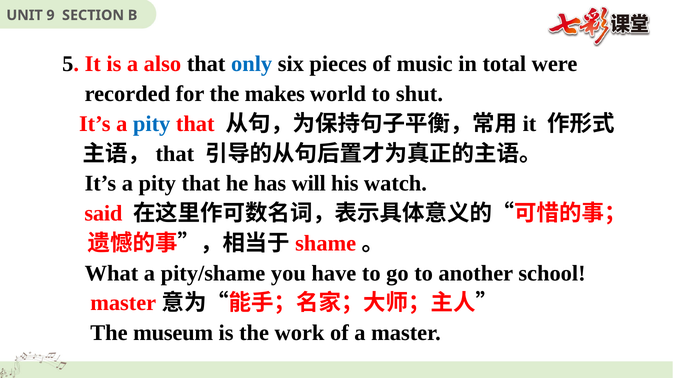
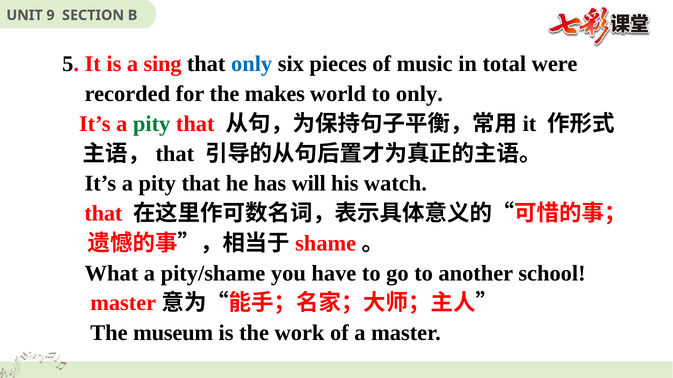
also: also -> sing
to shut: shut -> only
pity at (152, 124) colour: blue -> green
said at (103, 214): said -> that
